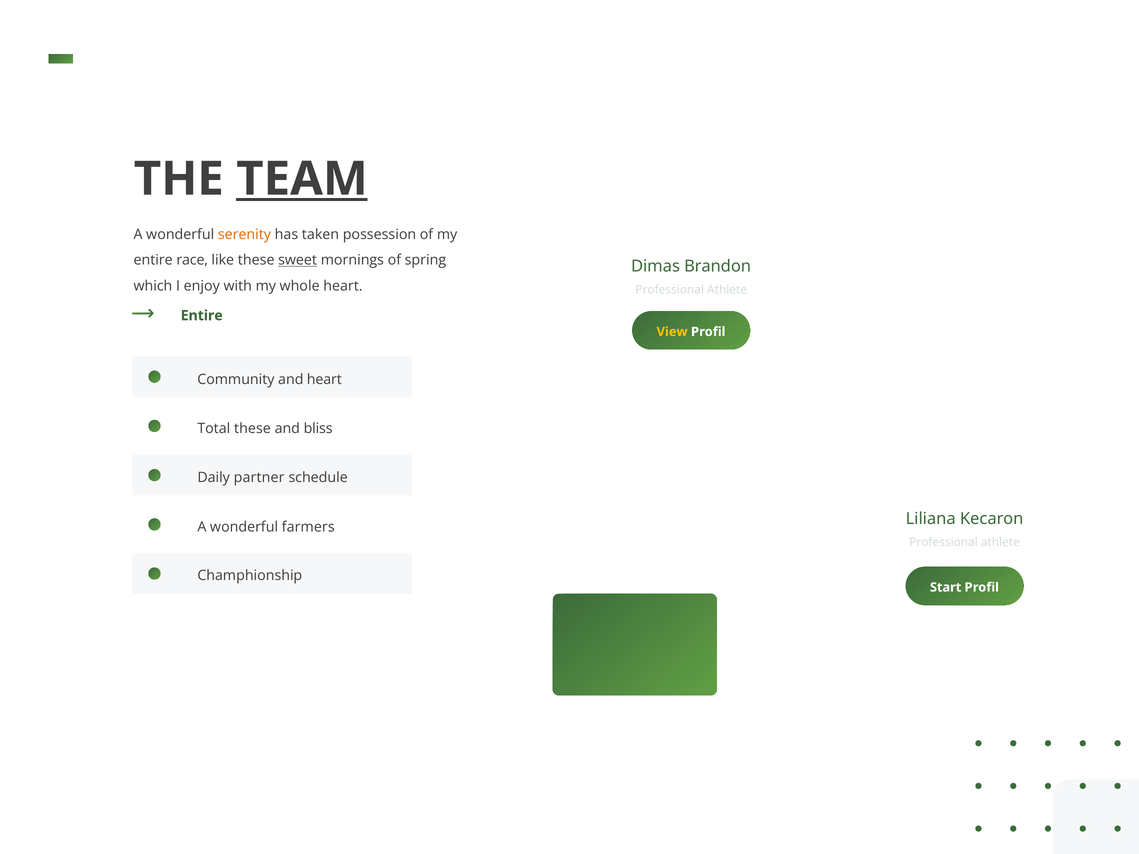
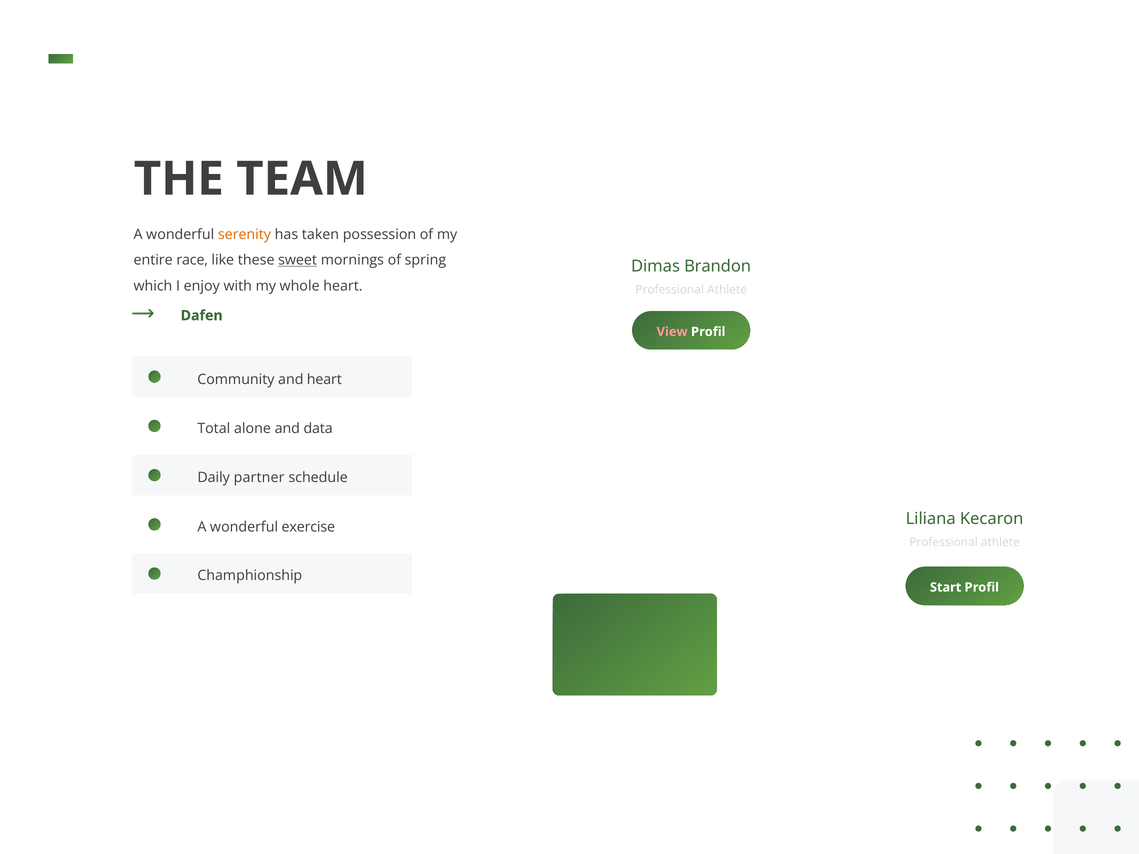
TEAM underline: present -> none
Entire at (202, 316): Entire -> Dafen
View colour: yellow -> pink
Total these: these -> alone
bliss: bliss -> data
farmers: farmers -> exercise
